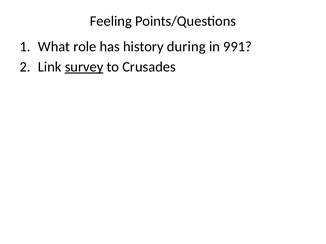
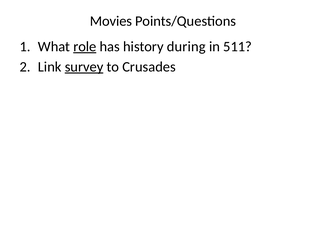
Feeling: Feeling -> Movies
role underline: none -> present
991: 991 -> 511
